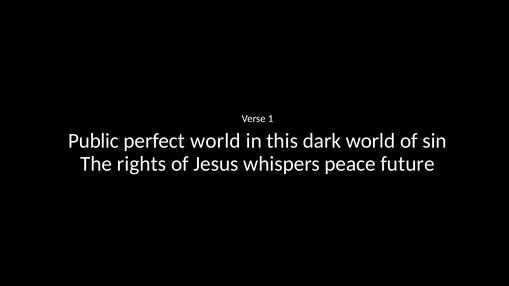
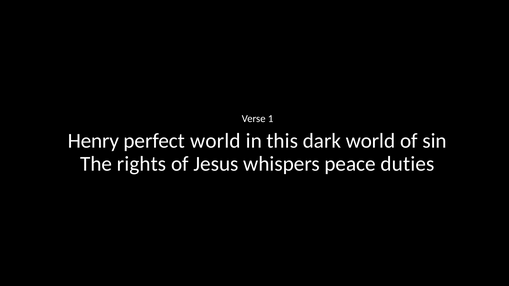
Public: Public -> Henry
future: future -> duties
